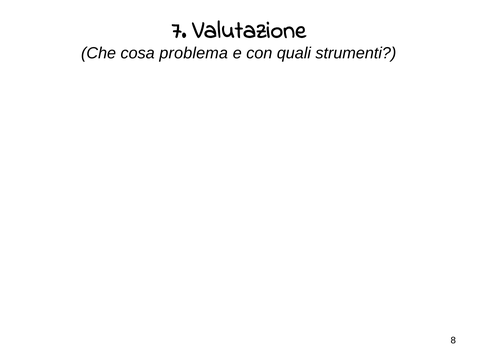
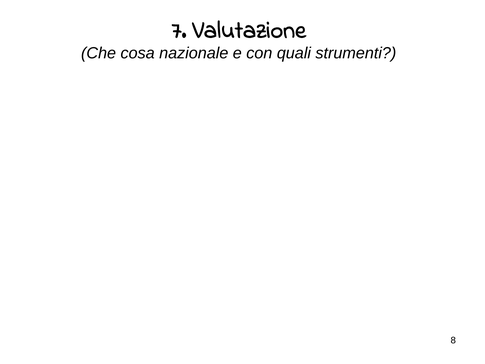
problema: problema -> nazionale
